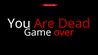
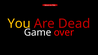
You colour: white -> yellow
